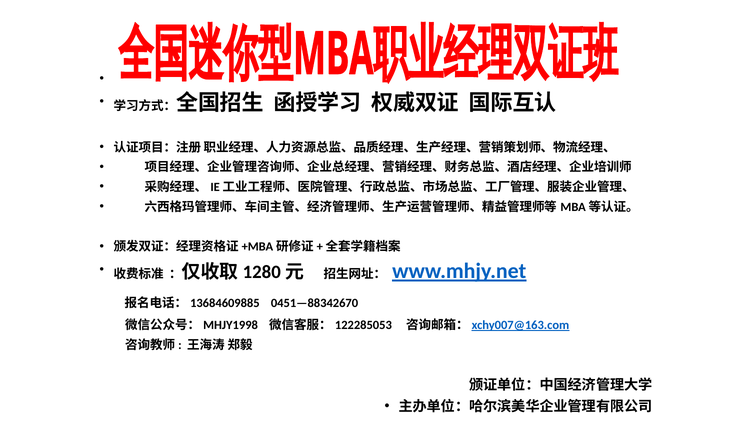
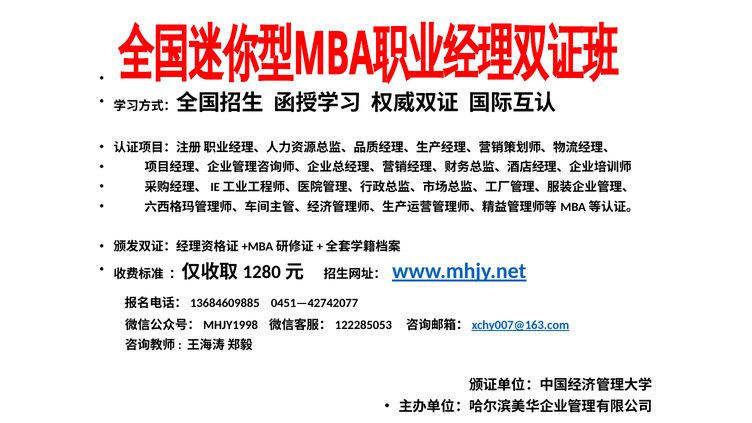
0451—88342670: 0451—88342670 -> 0451—42742077
